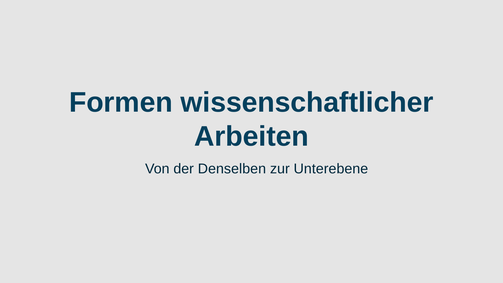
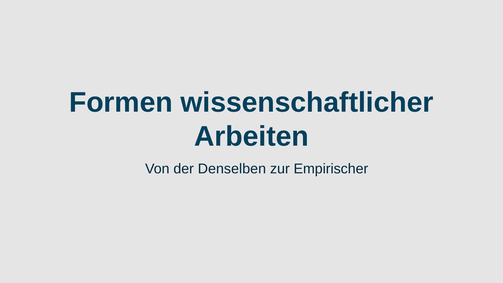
Unterebene: Unterebene -> Empirischer
